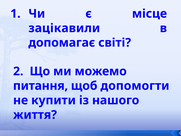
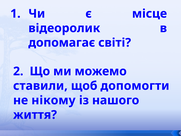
зацікавили: зацікавили -> відеоролик
питання: питання -> ставили
купити: купити -> нікому
